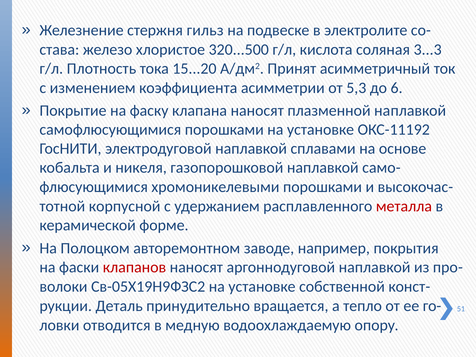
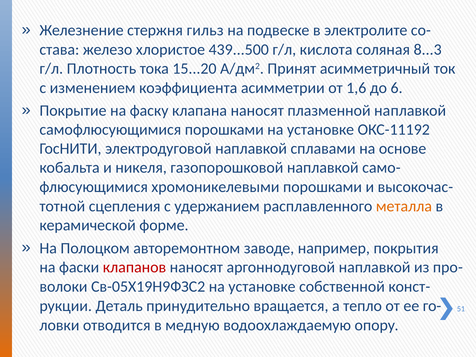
320...500: 320...500 -> 439...500
3...3: 3...3 -> 8...3
5,3: 5,3 -> 1,6
корпусной: корпусной -> сцепления
металла colour: red -> orange
